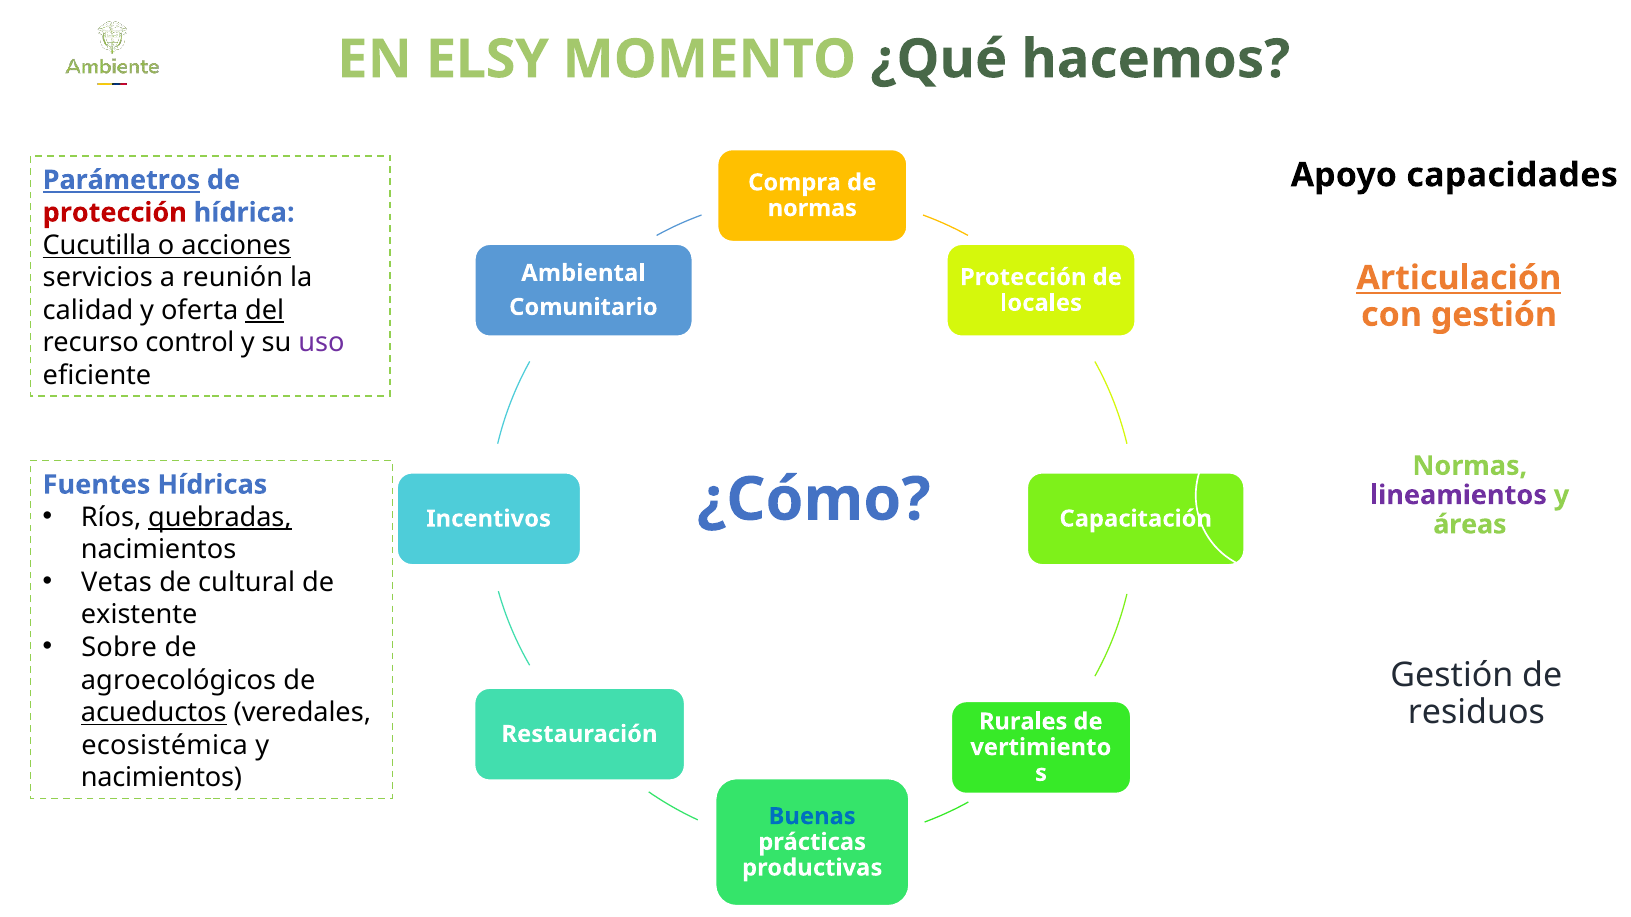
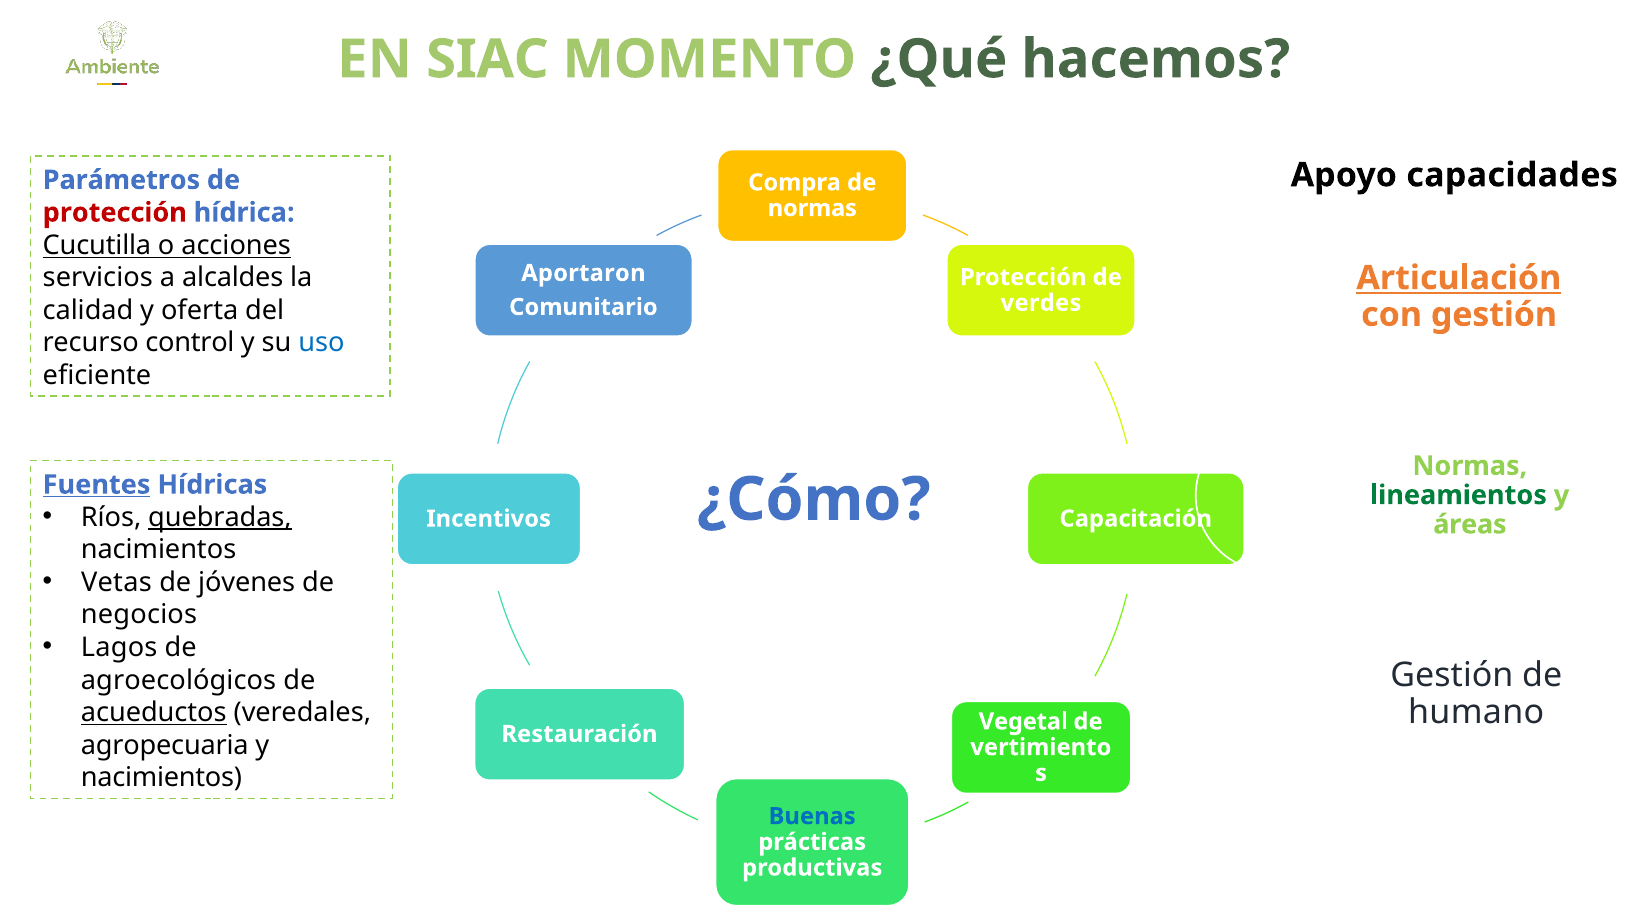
ELSY: ELSY -> SIAC
Parámetros underline: present -> none
Ambiental: Ambiental -> Aportaron
reunión: reunión -> alcaldes
locales: locales -> verdes
del underline: present -> none
uso colour: purple -> blue
Fuentes underline: none -> present
lineamientos colour: purple -> green
cultural: cultural -> jóvenes
existente: existente -> negocios
Sobre: Sobre -> Lagos
residuos: residuos -> humano
Rurales: Rurales -> Vegetal
ecosistémica: ecosistémica -> agropecuaria
